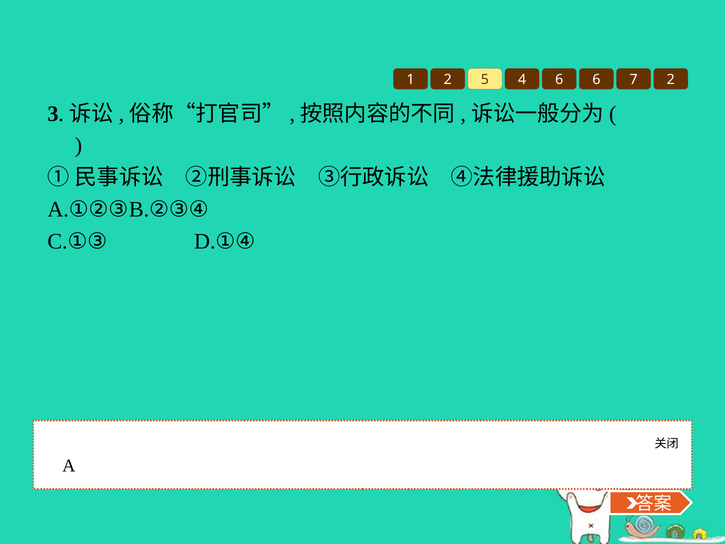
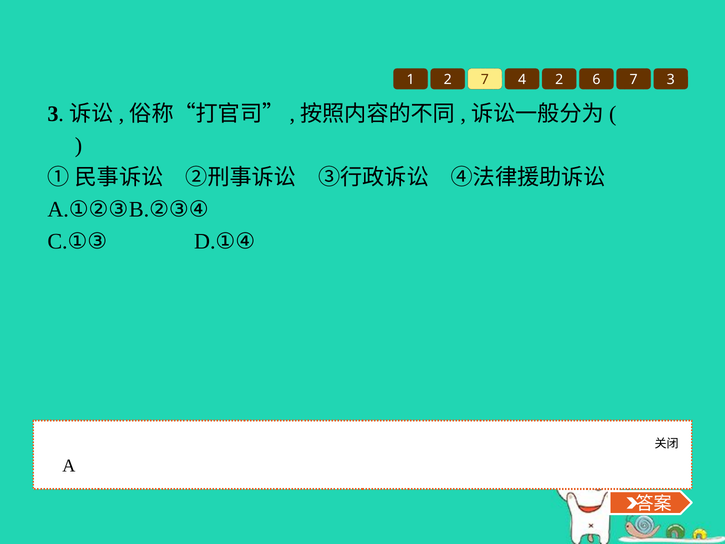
2 5: 5 -> 7
4 6: 6 -> 2
7 2: 2 -> 3
